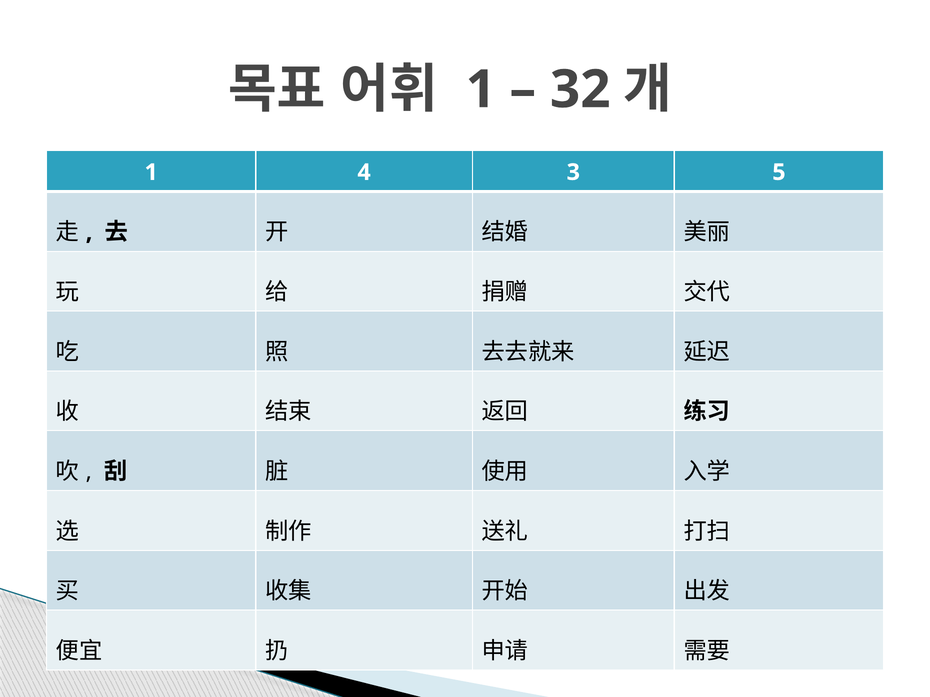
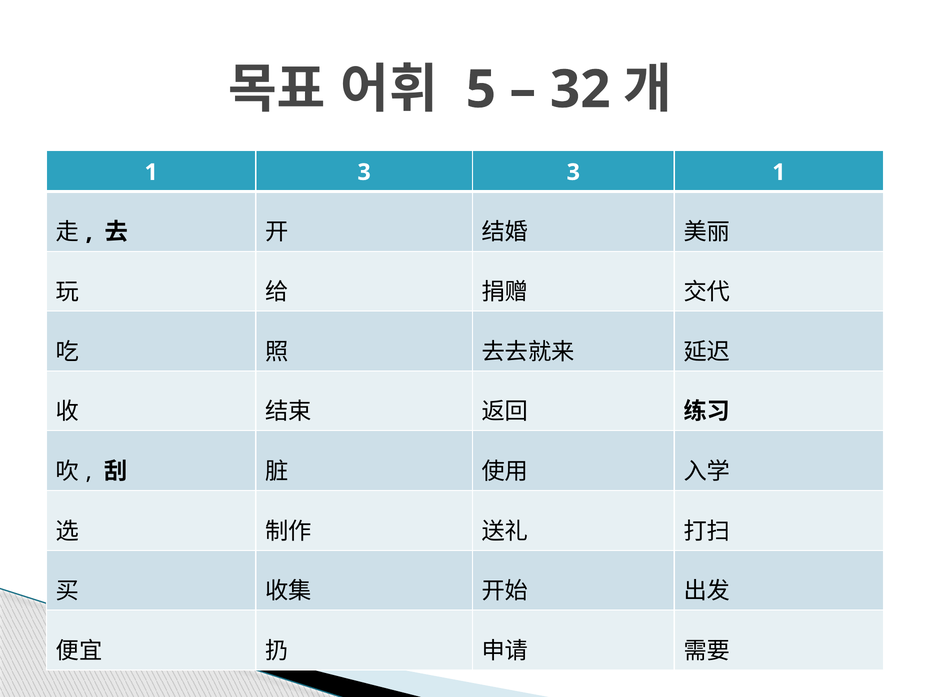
1 at (481, 90): 1 -> 5
1 4: 4 -> 3
3 5: 5 -> 1
